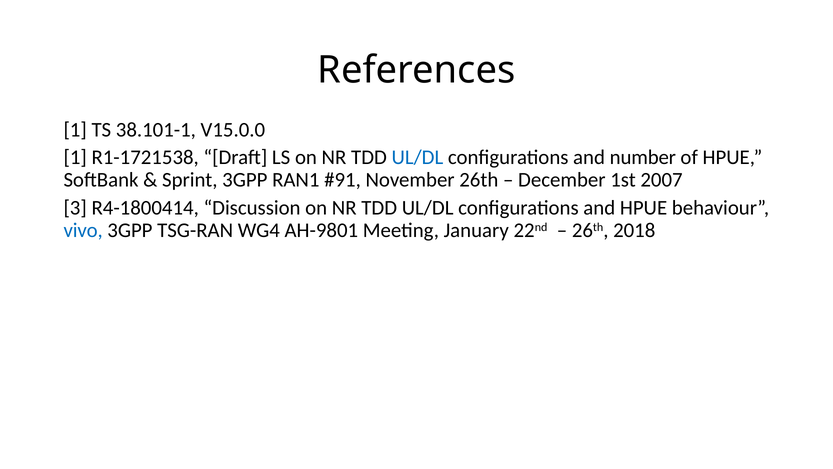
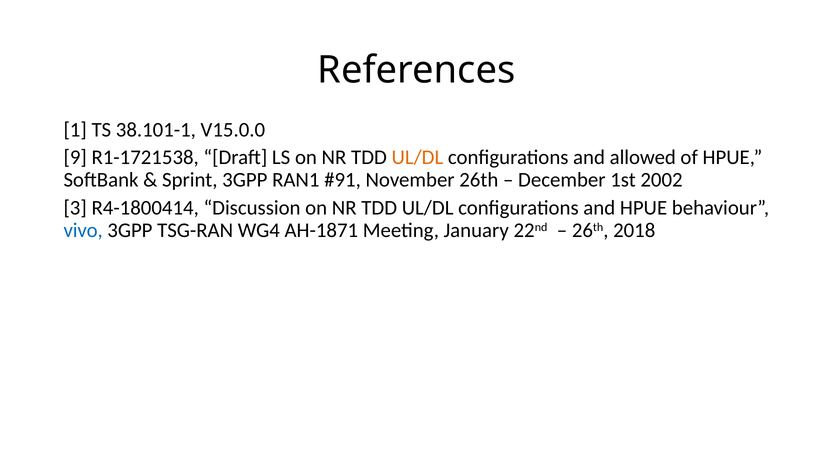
1 at (75, 157): 1 -> 9
UL/DL at (417, 157) colour: blue -> orange
number: number -> allowed
2007: 2007 -> 2002
AH-9801: AH-9801 -> AH-1871
